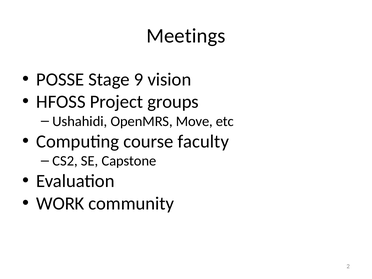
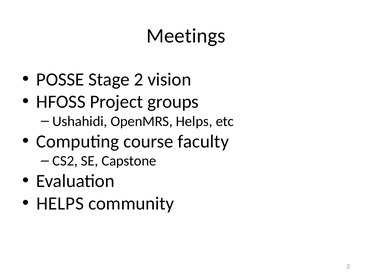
Stage 9: 9 -> 2
OpenMRS Move: Move -> Helps
WORK at (60, 203): WORK -> HELPS
